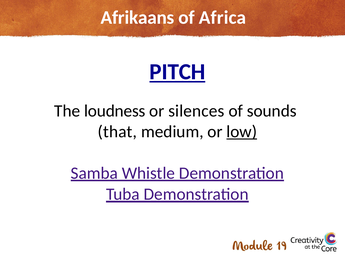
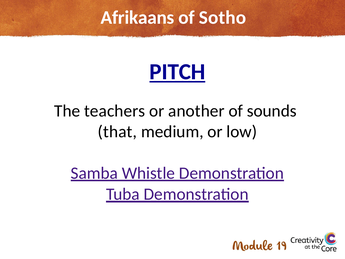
Africa: Africa -> Sotho
loudness: loudness -> teachers
silences: silences -> another
low underline: present -> none
